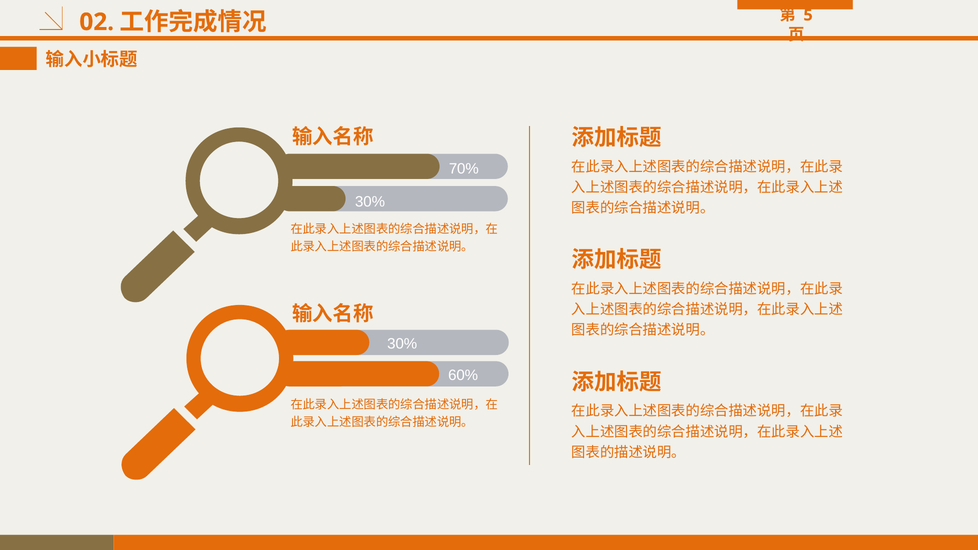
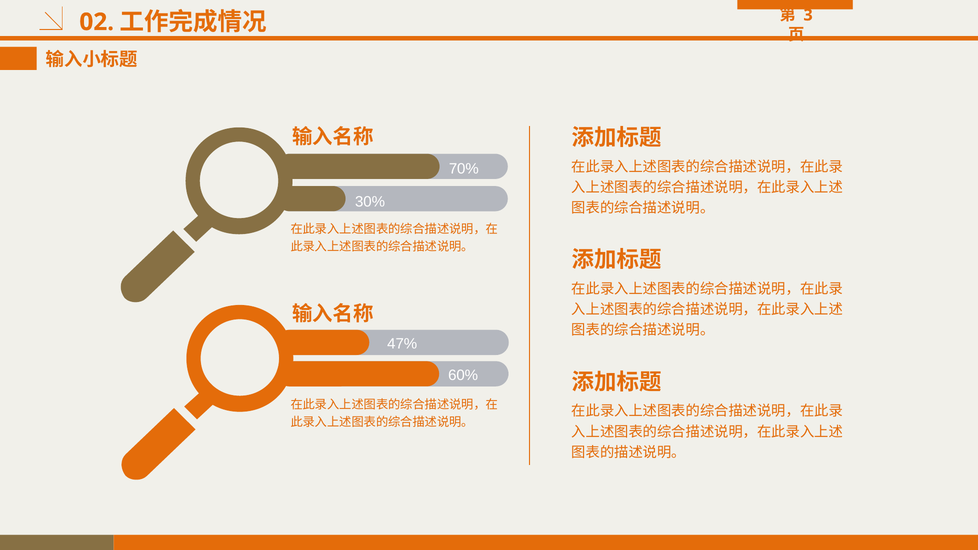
5: 5 -> 3
30% at (402, 344): 30% -> 47%
